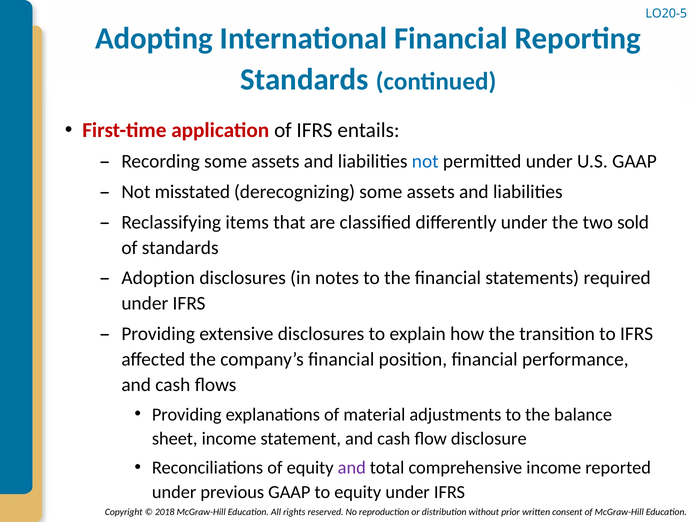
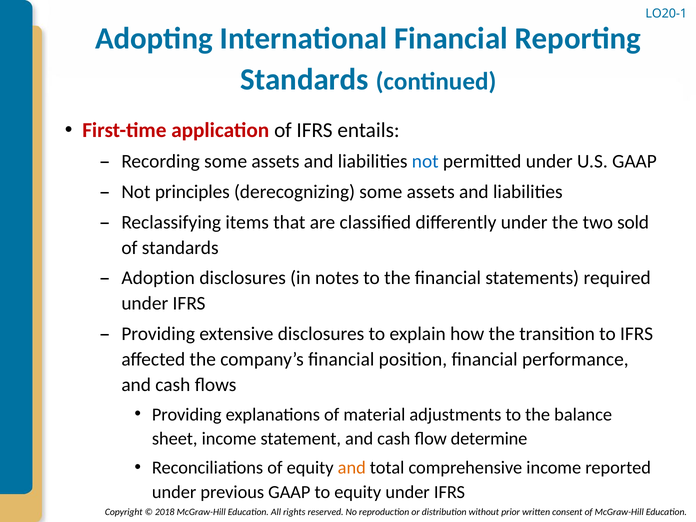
LO20-5: LO20-5 -> LO20-1
misstated: misstated -> principles
disclosure: disclosure -> determine
and at (352, 468) colour: purple -> orange
